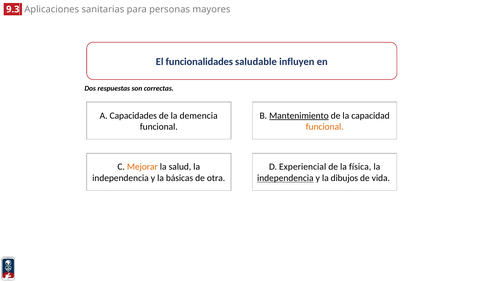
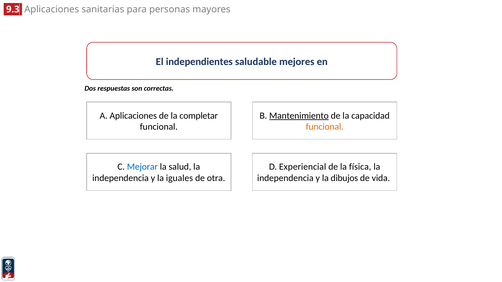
funcionalidades: funcionalidades -> independientes
influyen: influyen -> mejores
A Capacidades: Capacidades -> Aplicaciones
demencia: demencia -> completar
Mejorar colour: orange -> blue
básicas: básicas -> iguales
independencia at (285, 178) underline: present -> none
